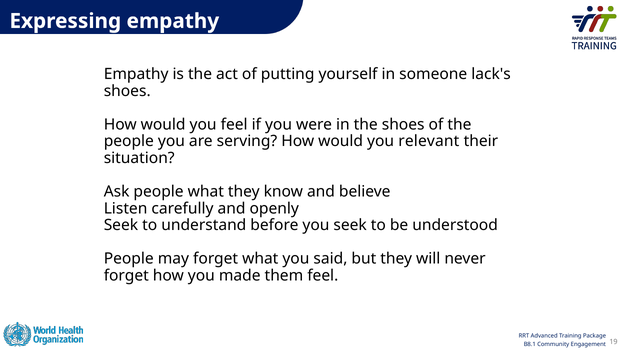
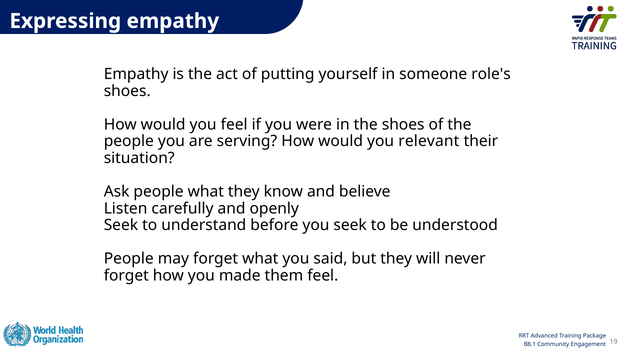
lack's: lack's -> role's
